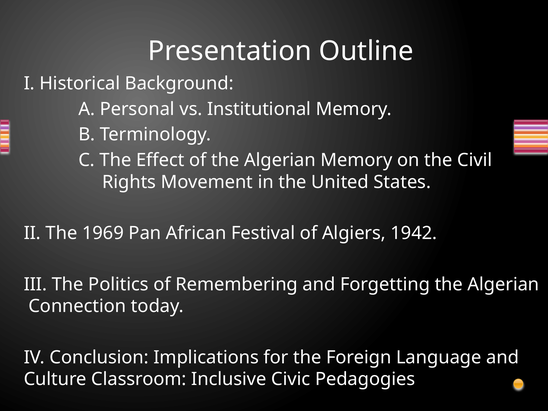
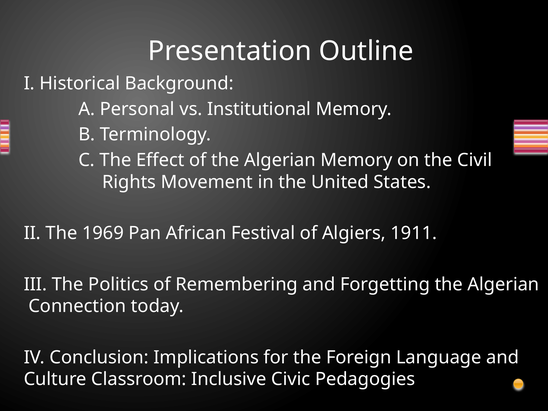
1942: 1942 -> 1911
